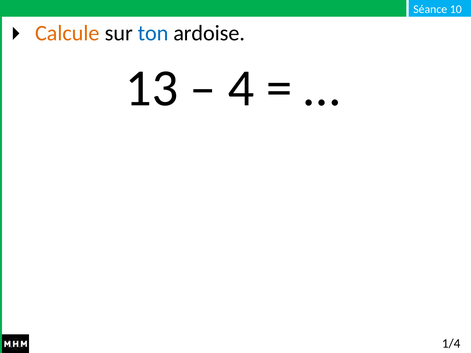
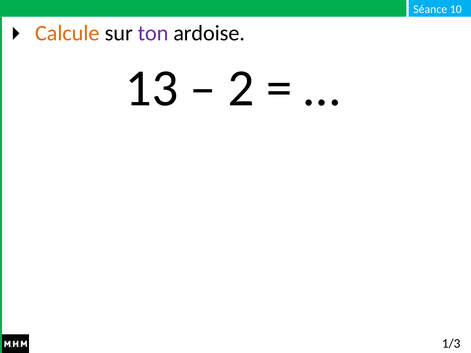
ton colour: blue -> purple
4: 4 -> 2
1/4: 1/4 -> 1/3
